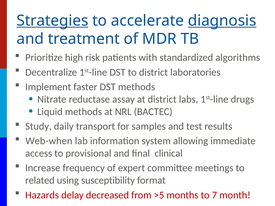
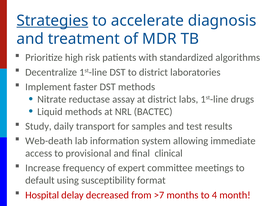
diagnosis underline: present -> none
Web-when: Web-when -> Web-death
related: related -> default
Hazards: Hazards -> Hospital
>5: >5 -> >7
7: 7 -> 4
